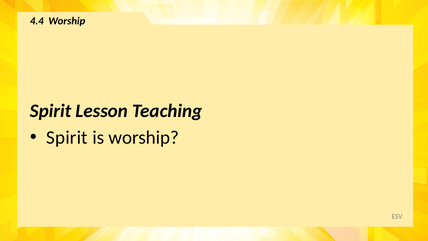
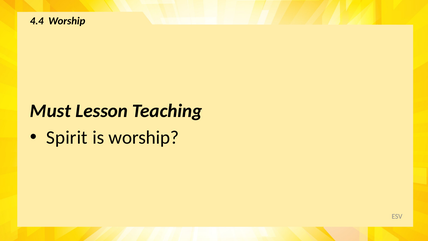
Spirit at (51, 111): Spirit -> Must
